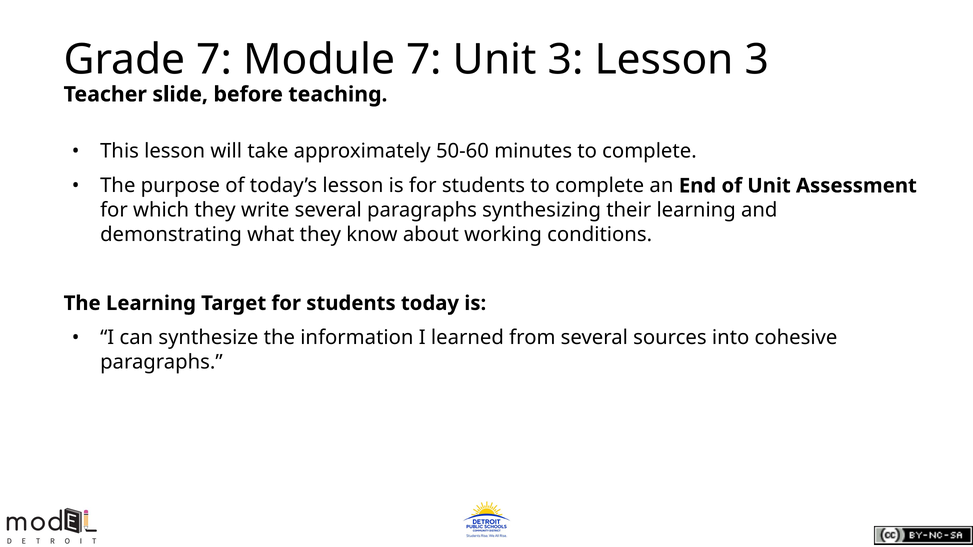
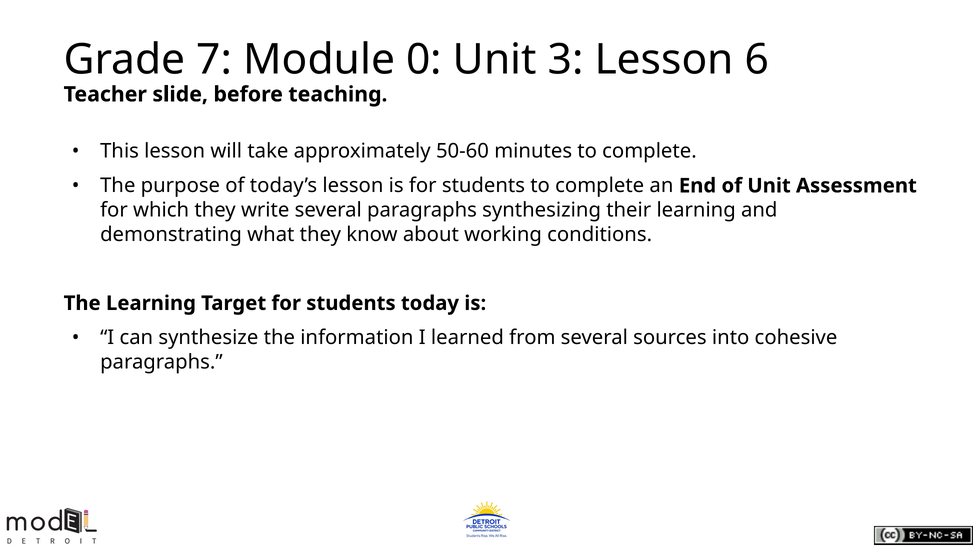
Module 7: 7 -> 0
Lesson 3: 3 -> 6
